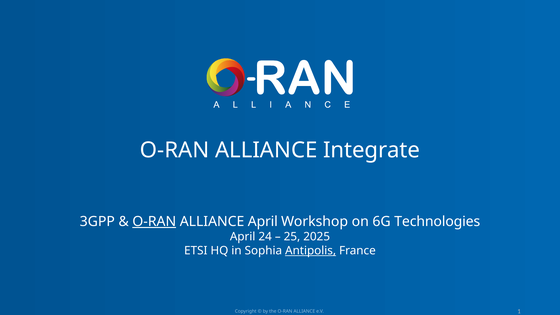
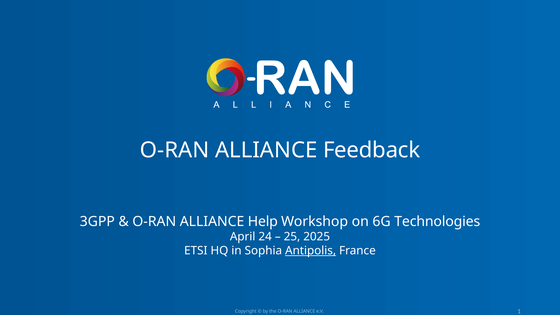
Integrate: Integrate -> Feedback
O-RAN at (154, 221) underline: present -> none
ALLIANCE April: April -> Help
